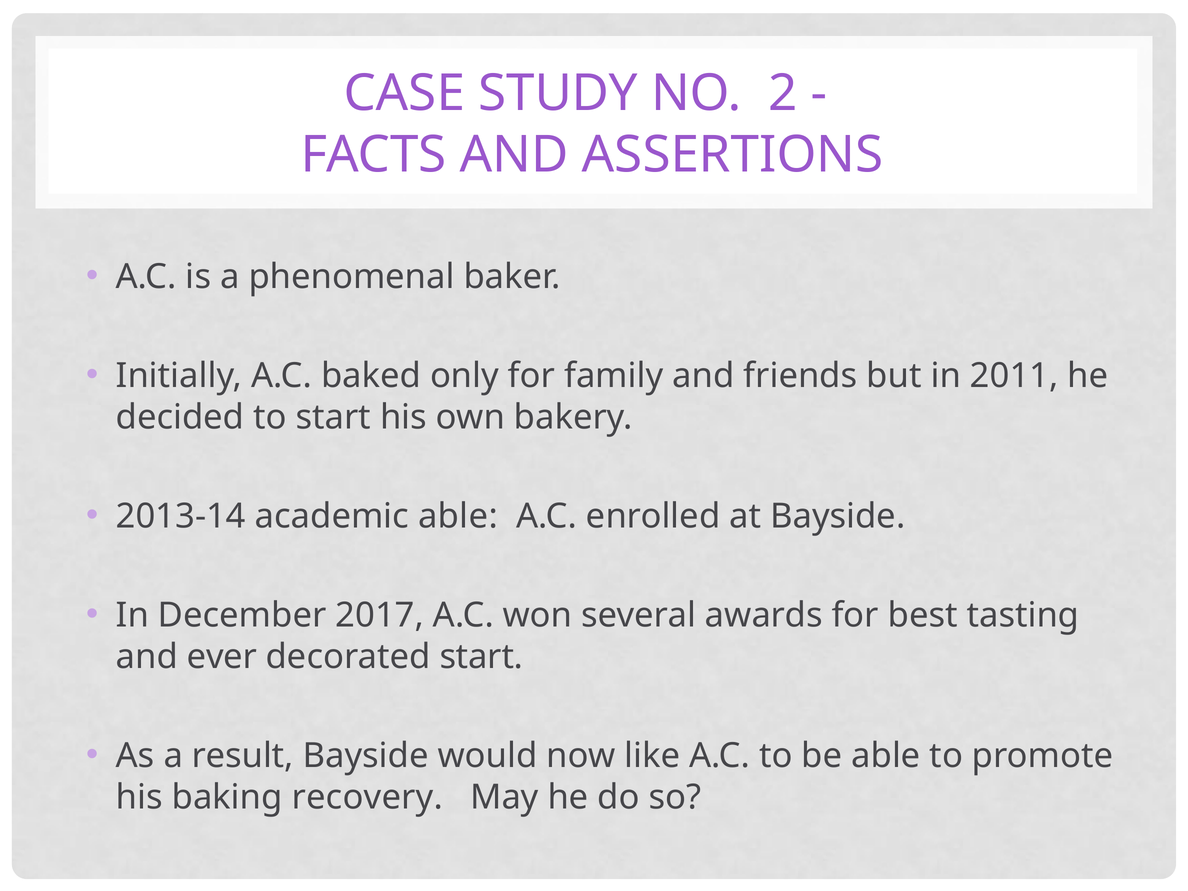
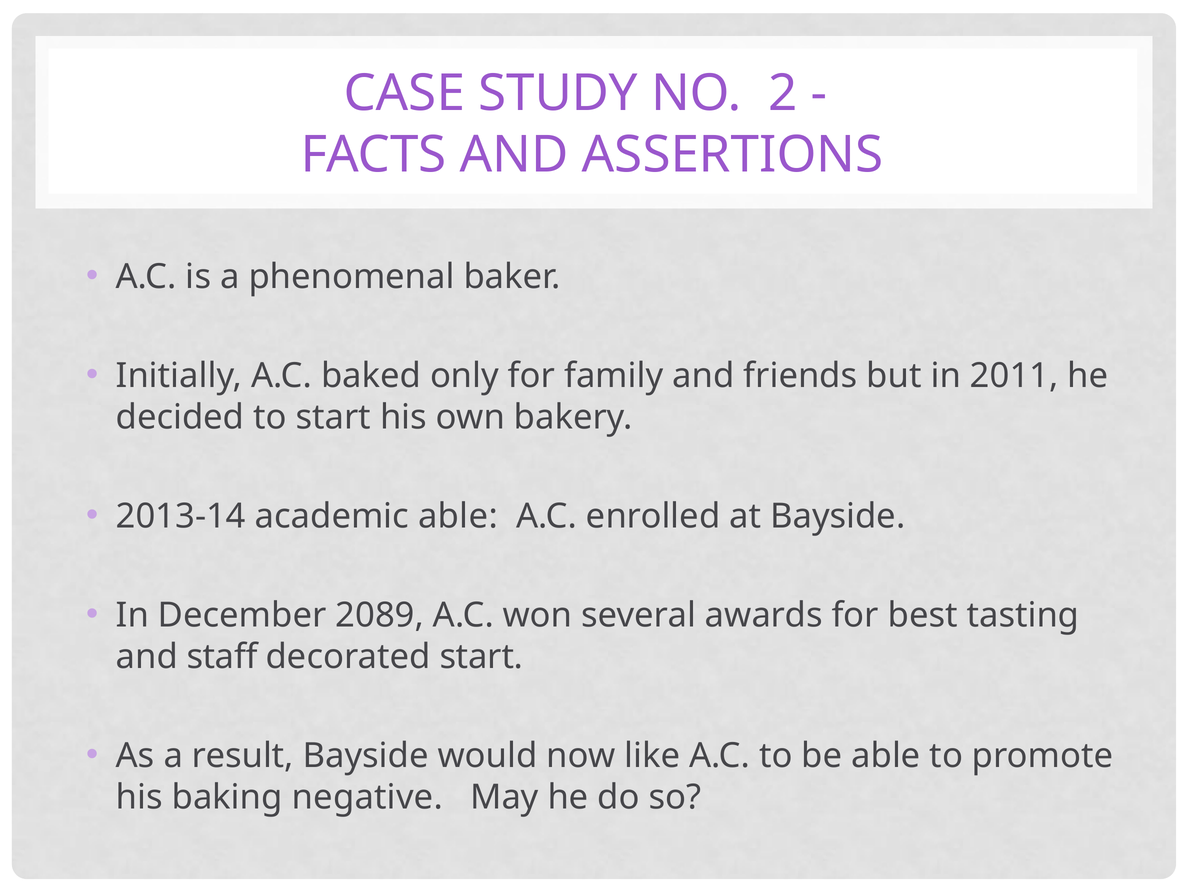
2017: 2017 -> 2089
ever: ever -> staff
recovery: recovery -> negative
